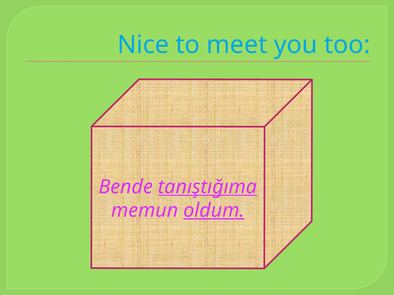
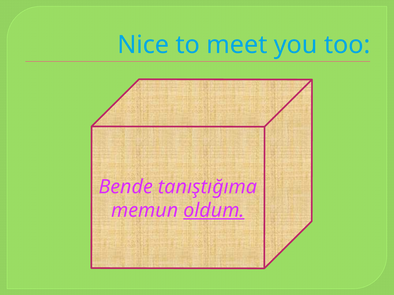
tanıştığıma underline: present -> none
